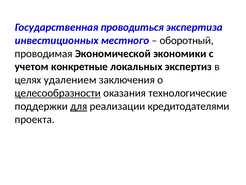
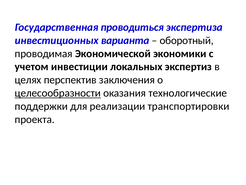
местного: местного -> варианта
конкретные: конкретные -> инвестиции
удалением: удалением -> перспектив
для underline: present -> none
кредитодателями: кредитодателями -> транспортировки
